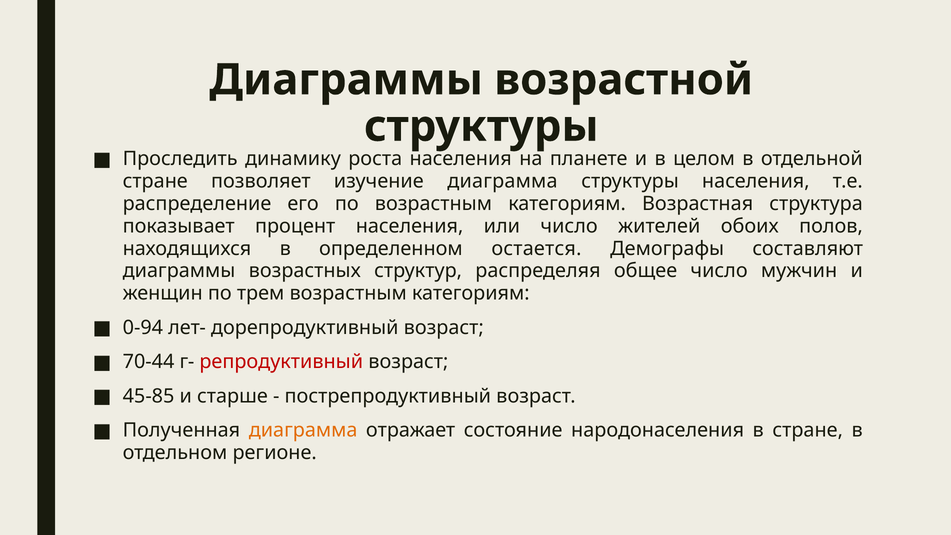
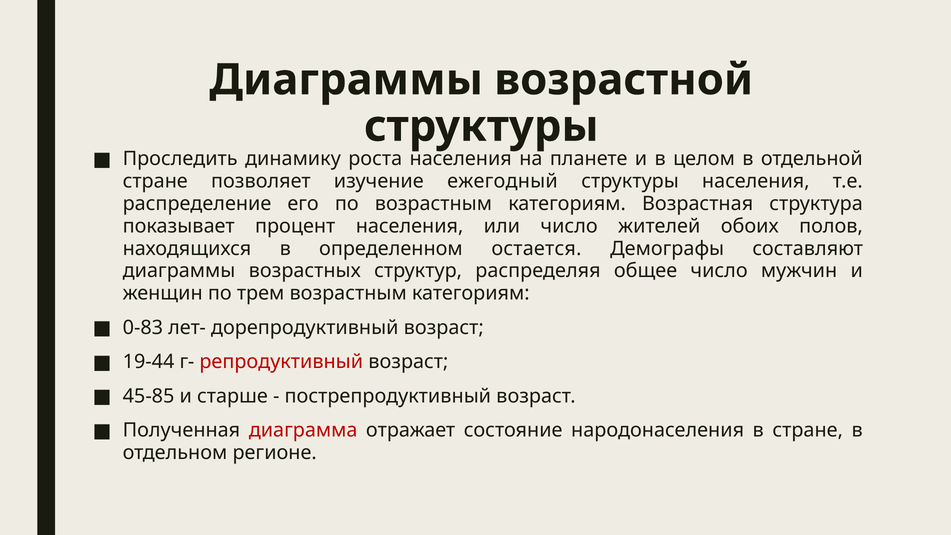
изучение диаграмма: диаграмма -> ежегодный
0-94: 0-94 -> 0-83
70-44: 70-44 -> 19-44
диаграмма at (303, 430) colour: orange -> red
